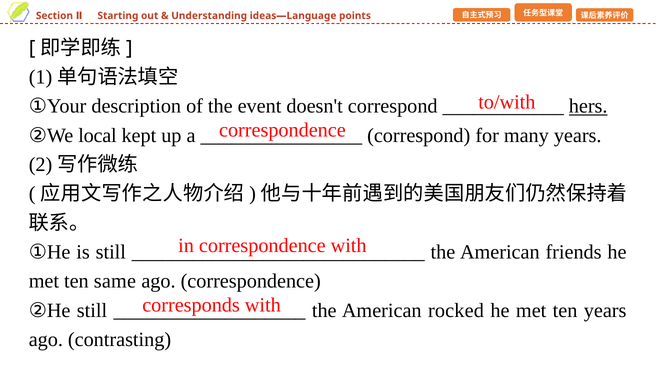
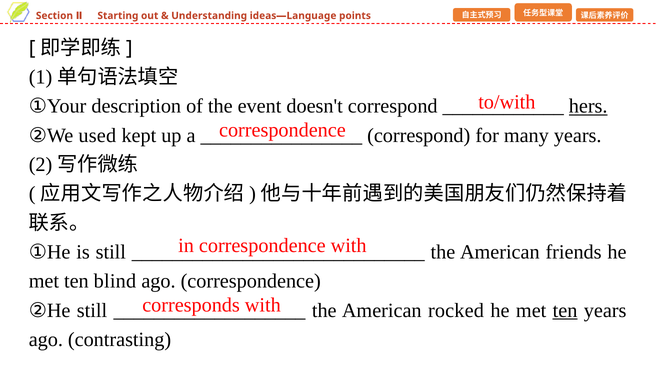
local: local -> used
same: same -> blind
ten at (565, 310) underline: none -> present
